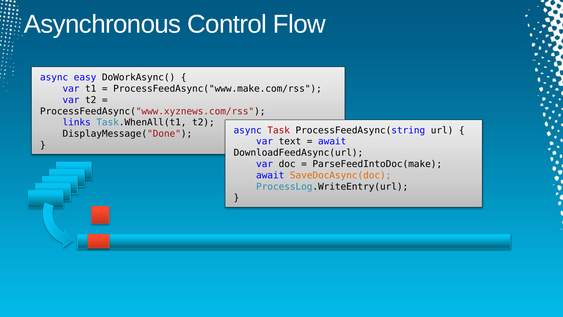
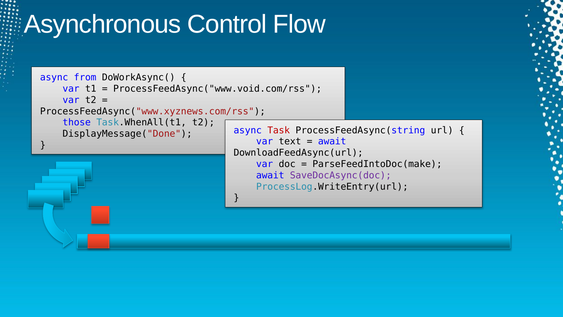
easy: easy -> from
ProcessFeedAsync("www.make.com/rss: ProcessFeedAsync("www.make.com/rss -> ProcessFeedAsync("www.void.com/rss
links: links -> those
SaveDocAsync(doc colour: orange -> purple
